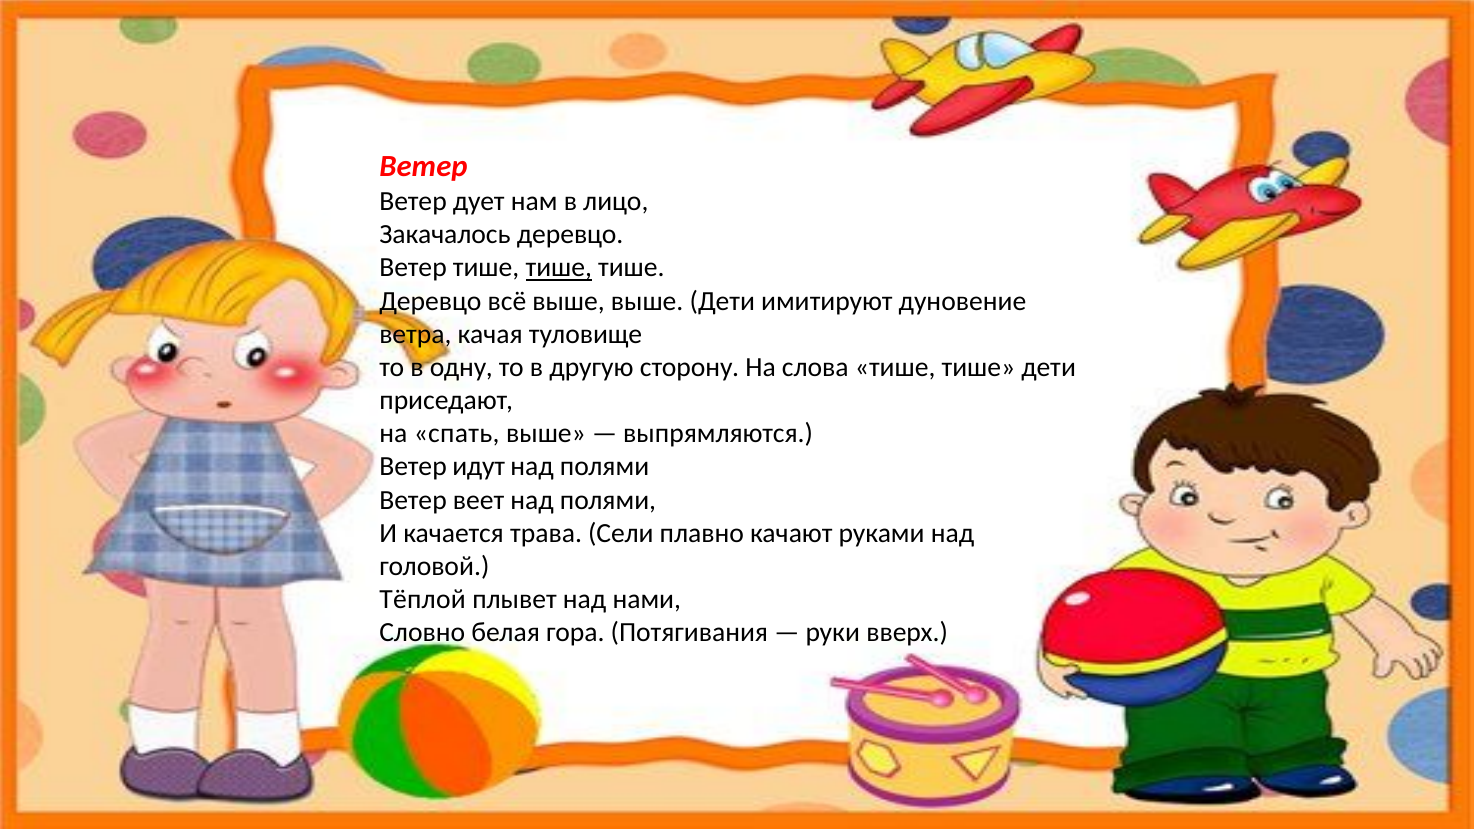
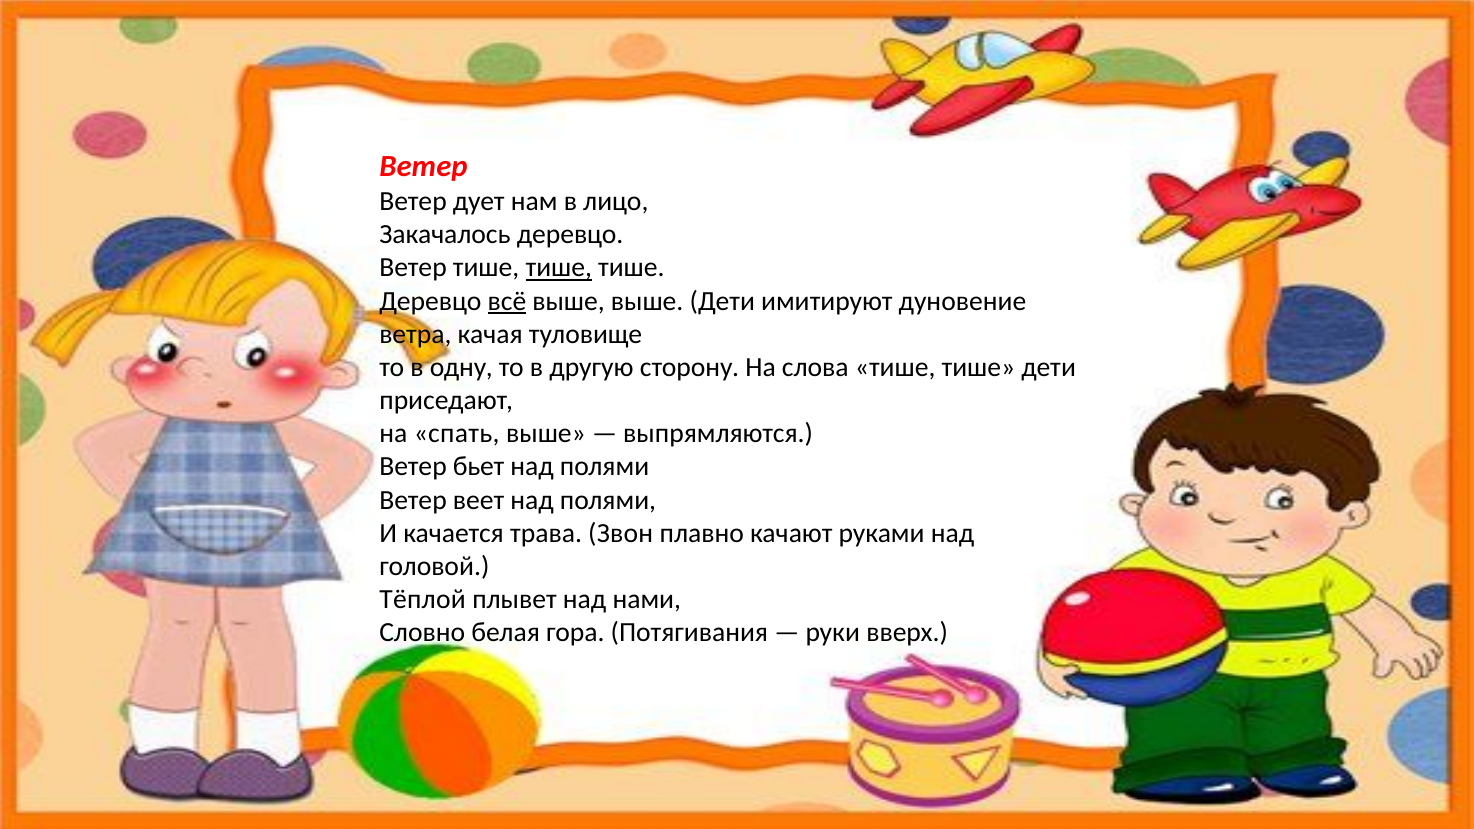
всё underline: none -> present
идут: идут -> бьет
Сели: Сели -> Звон
